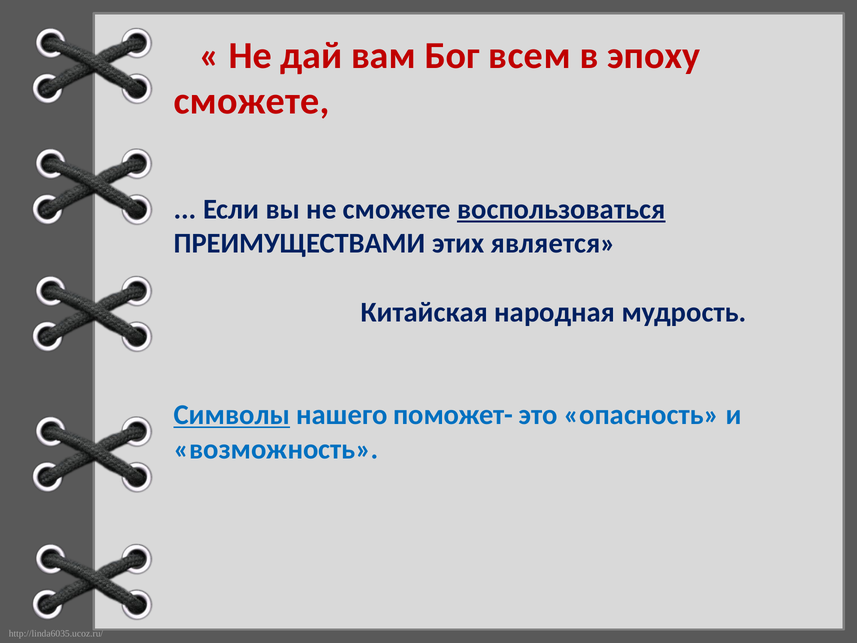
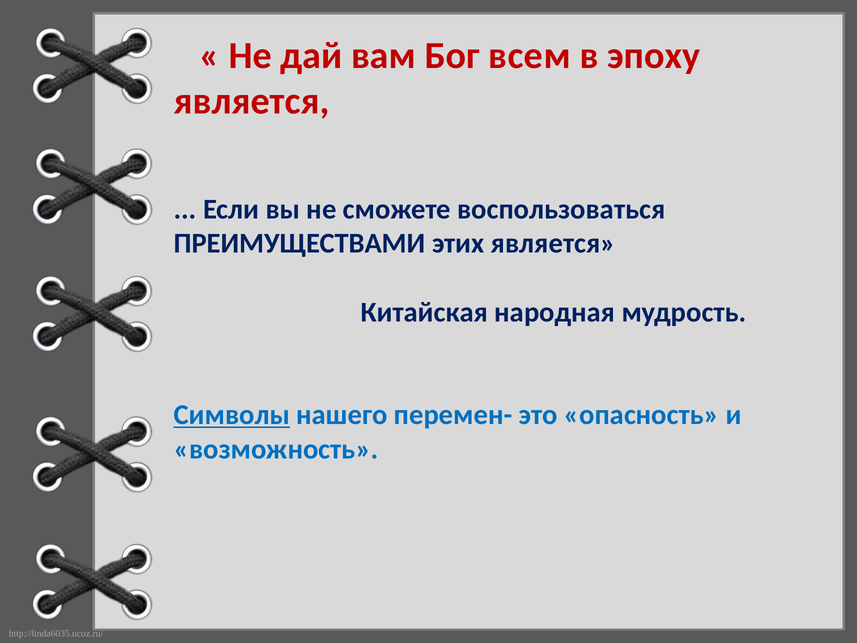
сможете at (252, 101): сможете -> является
воспользоваться underline: present -> none
поможет-: поможет- -> перемен-
